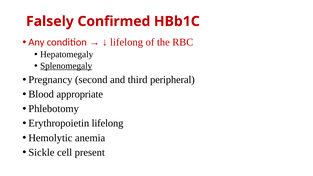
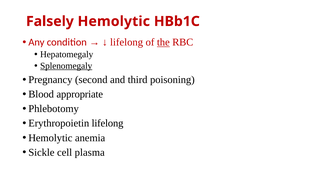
Falsely Confirmed: Confirmed -> Hemolytic
the underline: none -> present
peripheral: peripheral -> poisoning
present: present -> plasma
